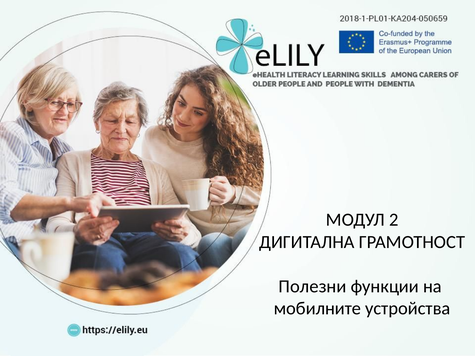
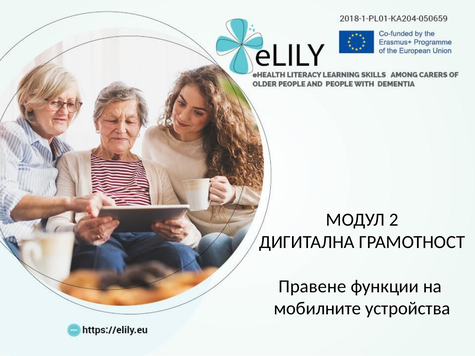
Полезни: Полезни -> Правене
